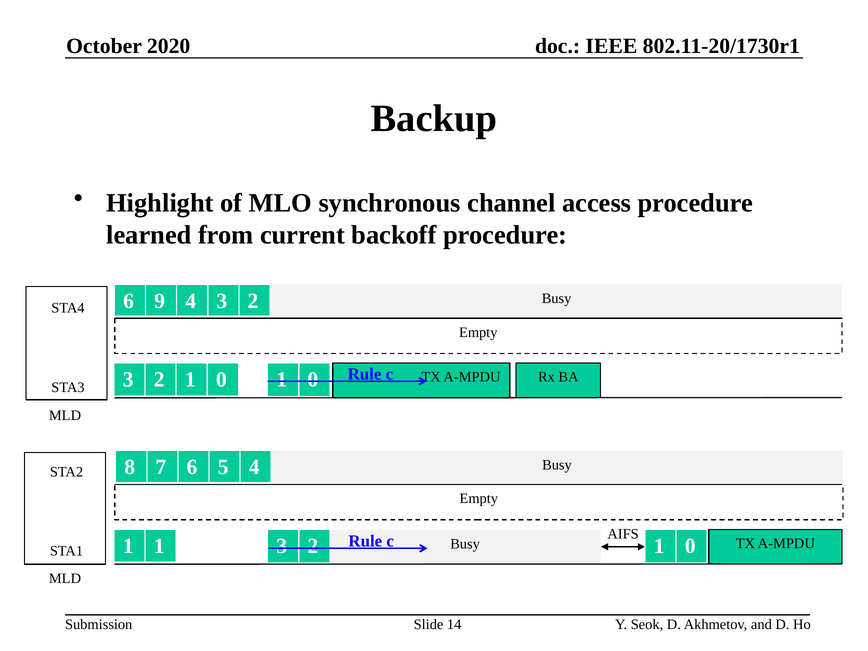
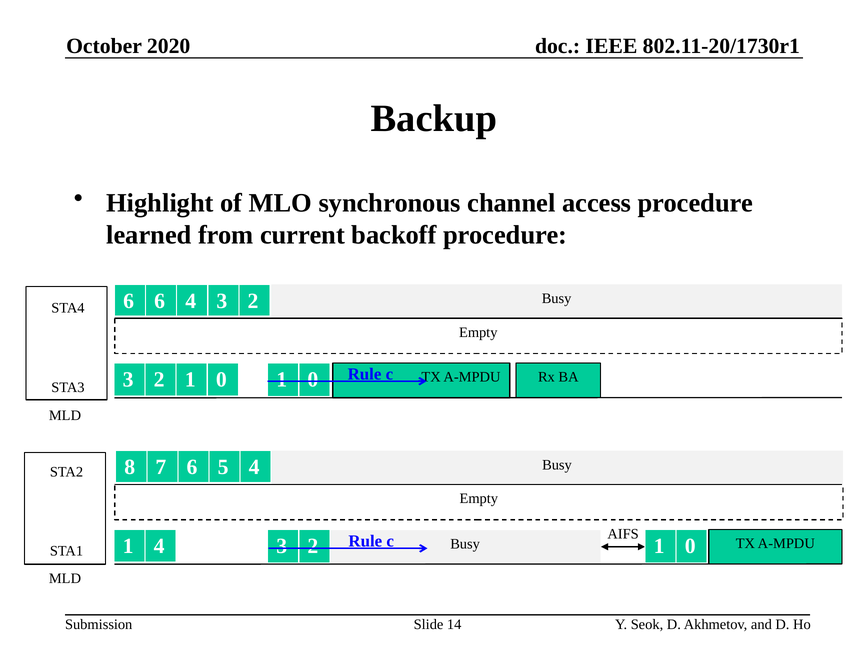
6 9: 9 -> 6
1 1: 1 -> 4
